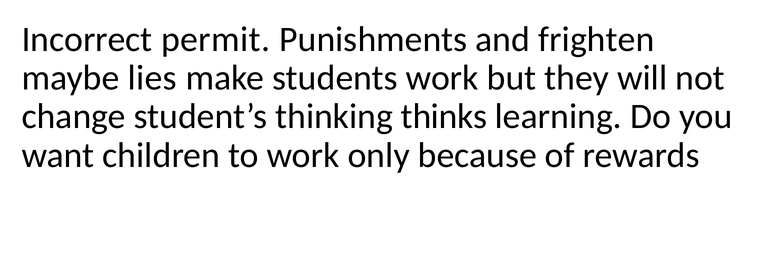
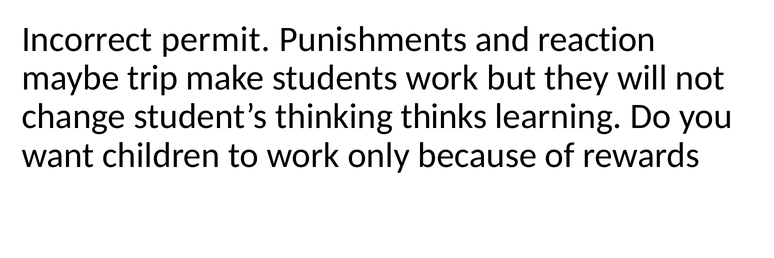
frighten: frighten -> reaction
lies: lies -> trip
